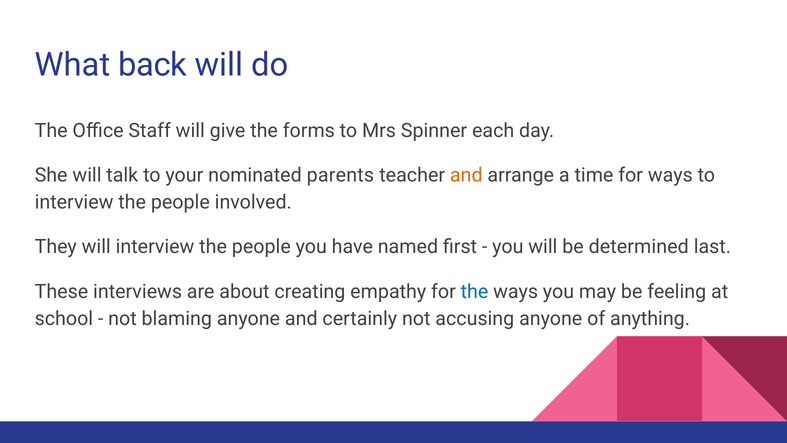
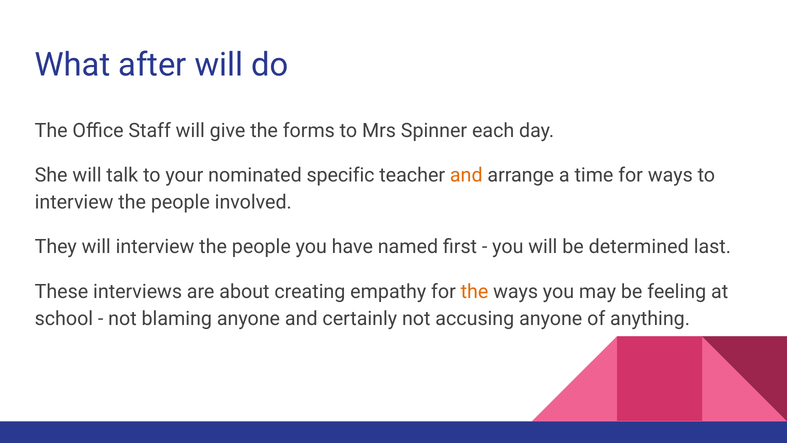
back: back -> after
parents: parents -> specific
the at (475, 291) colour: blue -> orange
